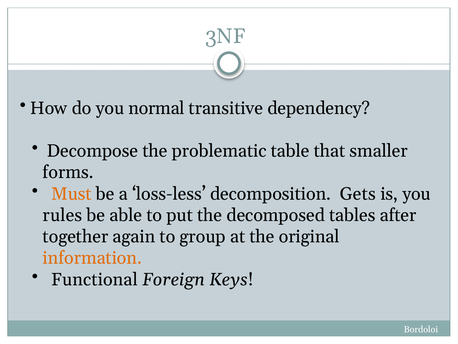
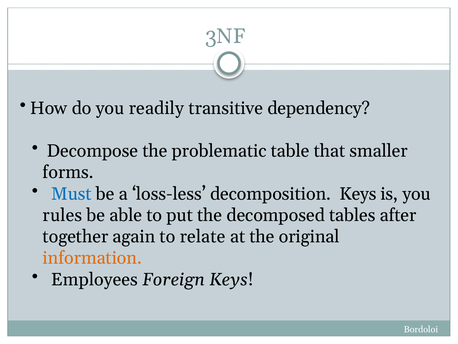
normal: normal -> readily
Must colour: orange -> blue
decomposition Gets: Gets -> Keys
group: group -> relate
Functional: Functional -> Employees
